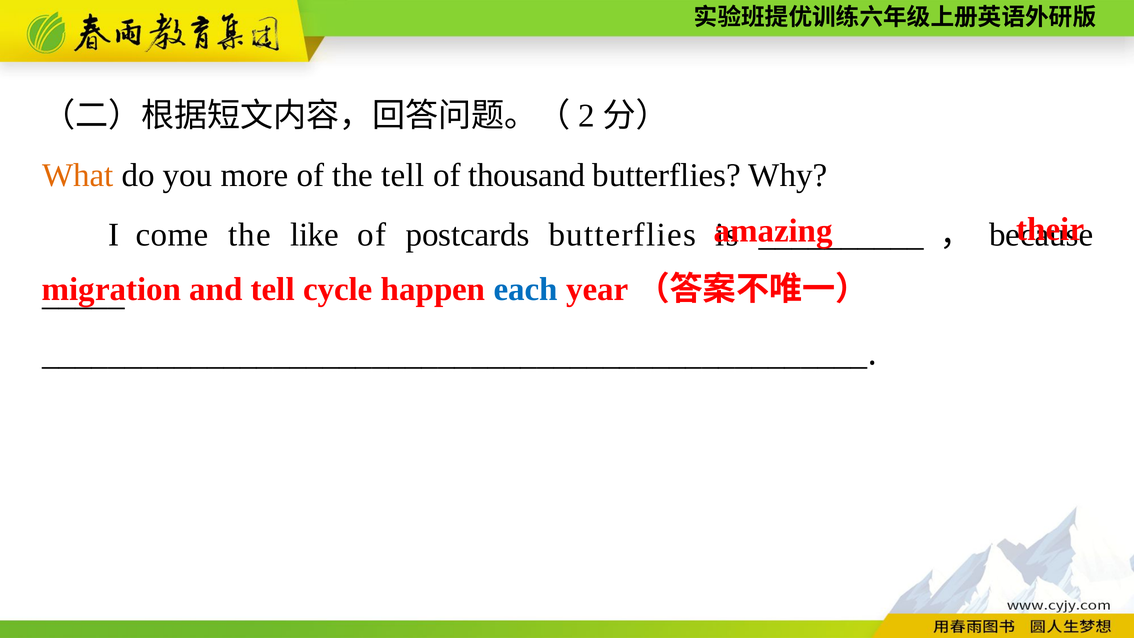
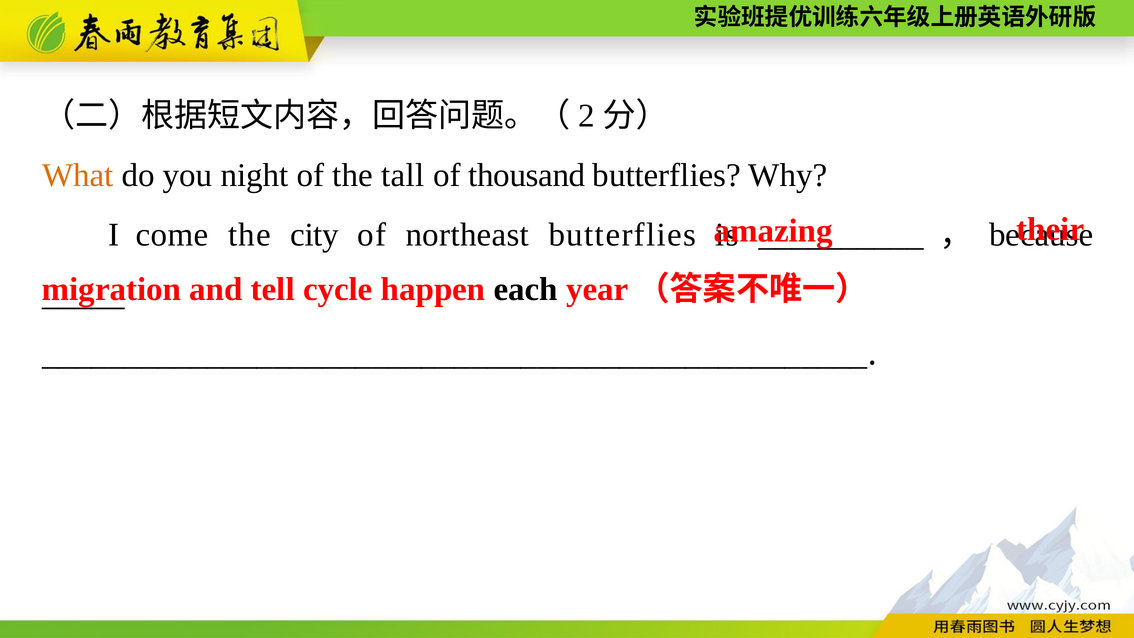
more: more -> night
the tell: tell -> tall
like: like -> city
postcards: postcards -> northeast
each colour: blue -> black
